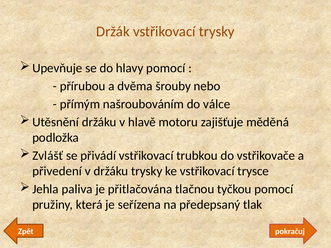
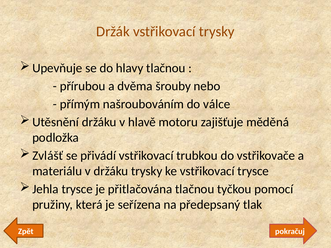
hlavy pomocí: pomocí -> tlačnou
přivedení: přivedení -> materiálu
Jehla paliva: paliva -> trysce
